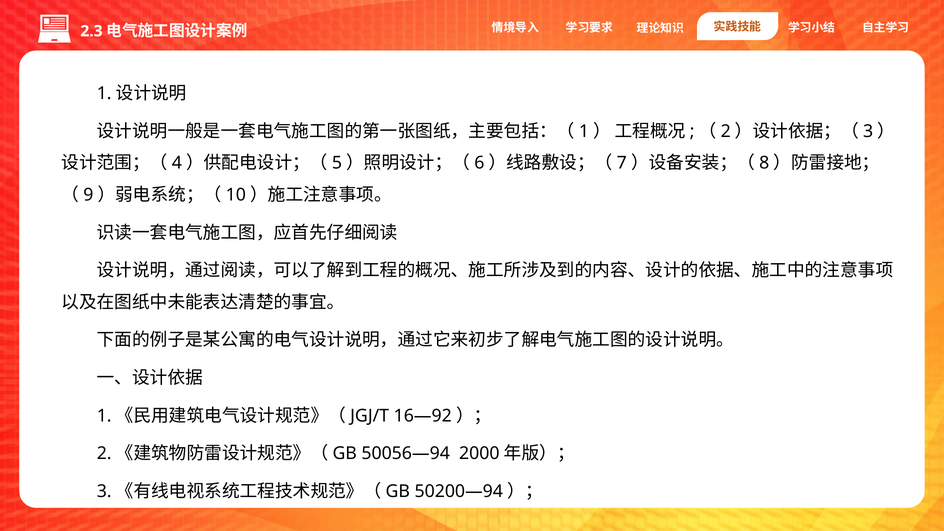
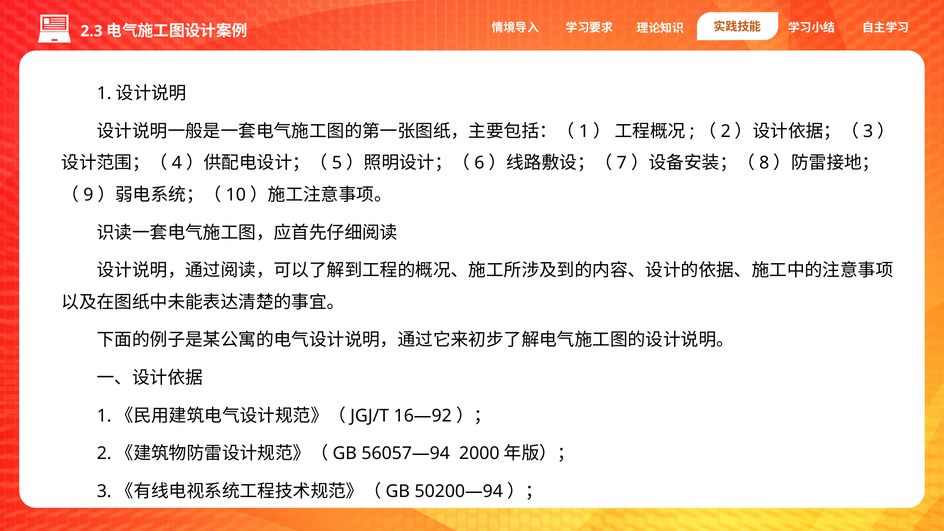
50056—94: 50056—94 -> 56057—94
